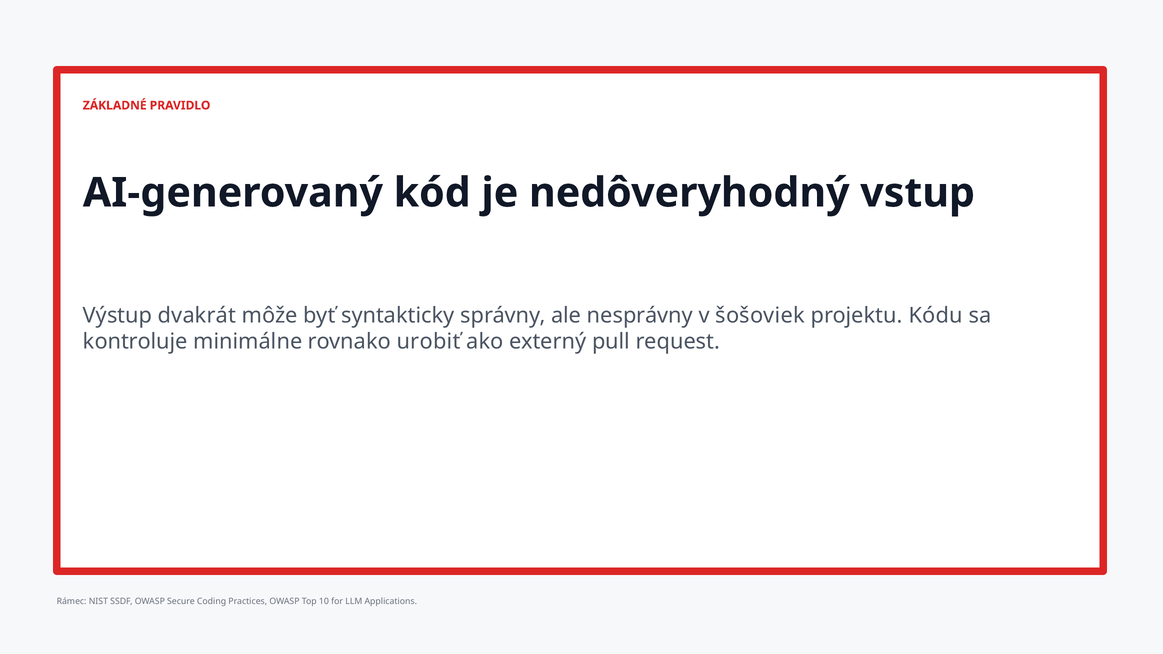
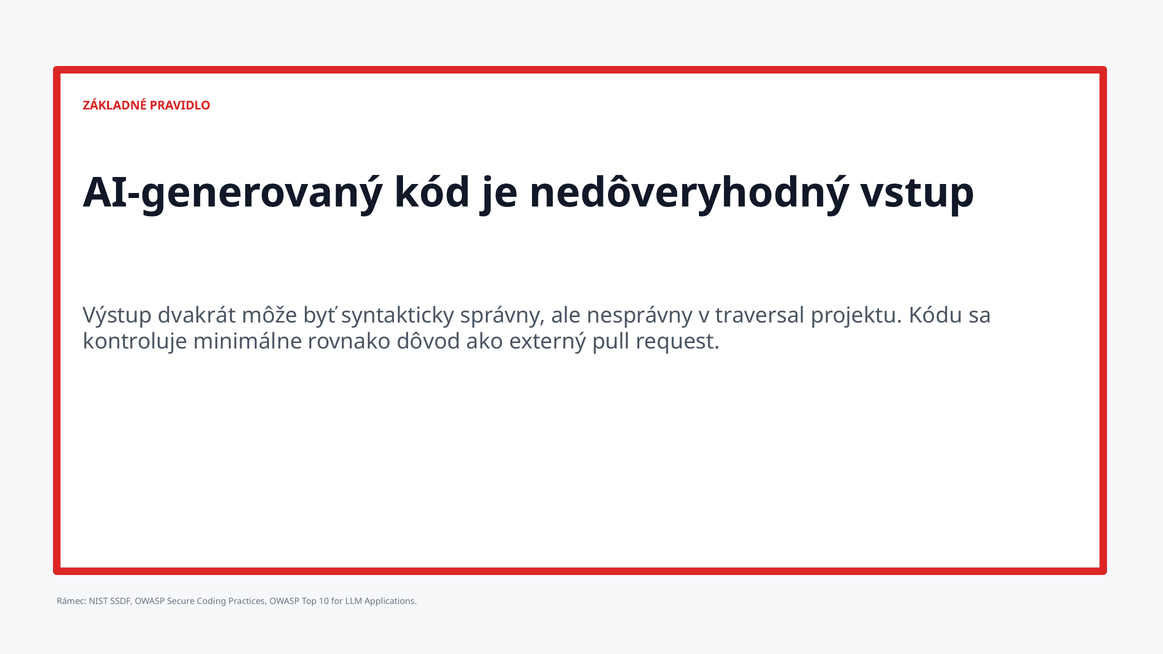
šošoviek: šošoviek -> traversal
urobiť: urobiť -> dôvod
